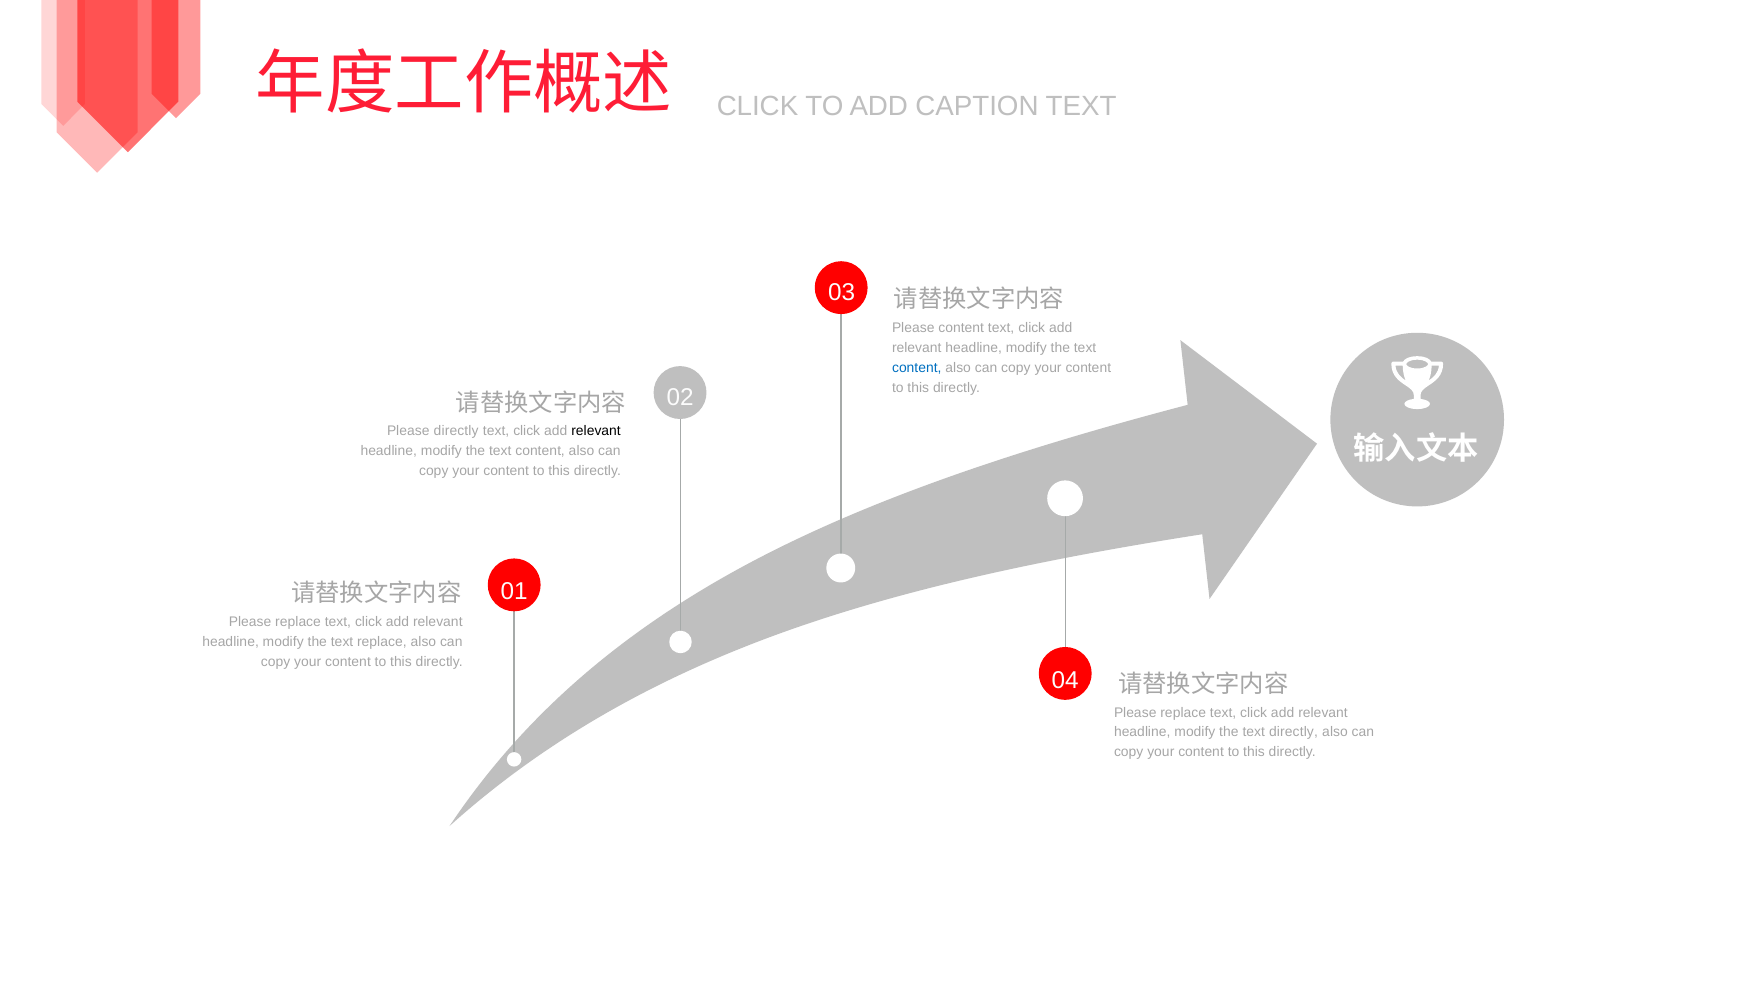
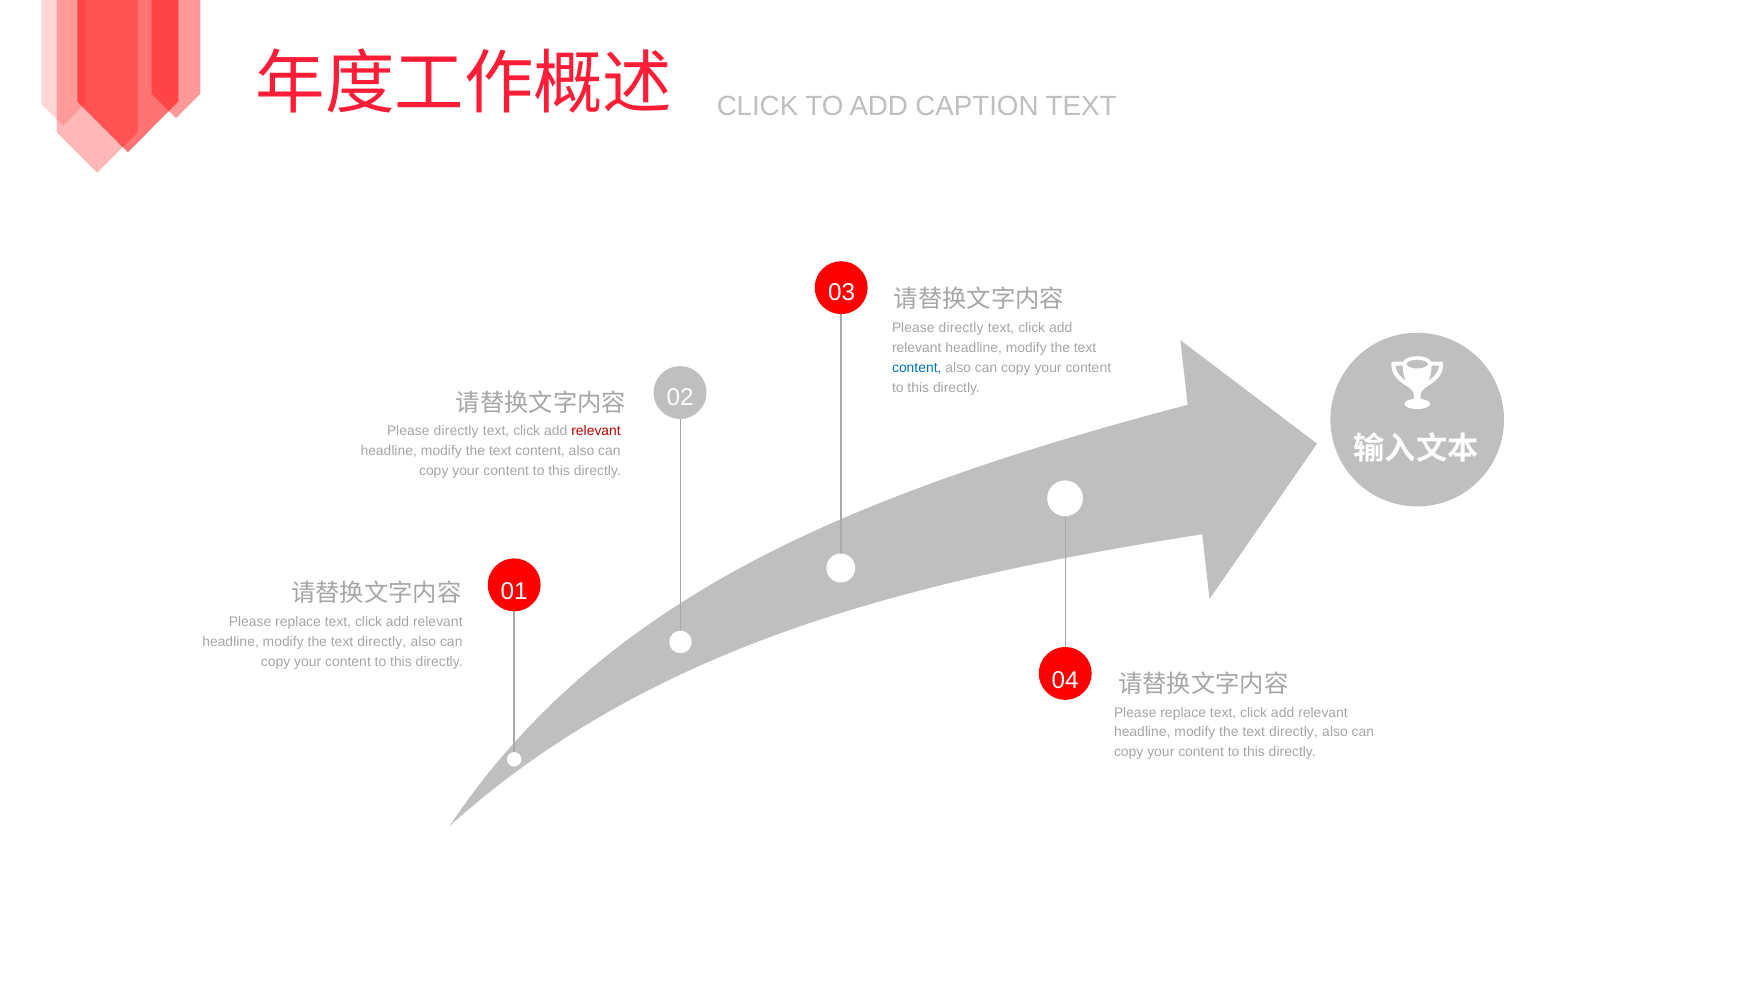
content at (961, 328): content -> directly
relevant at (596, 431) colour: black -> red
replace at (382, 641): replace -> directly
